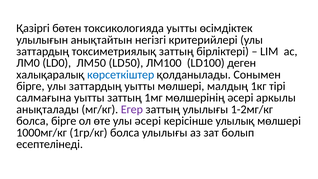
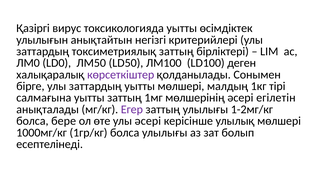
бөтен: бөтен -> вирус
көрсеткіштер colour: blue -> purple
аркылы: аркылы -> егілетін
болса бірге: бірге -> бере
